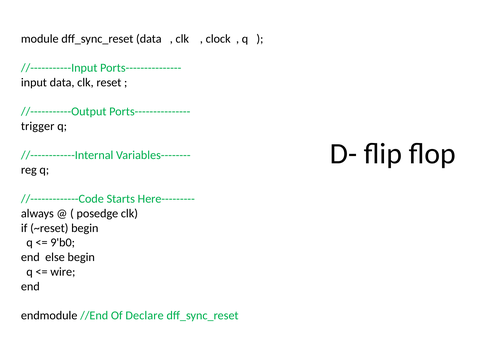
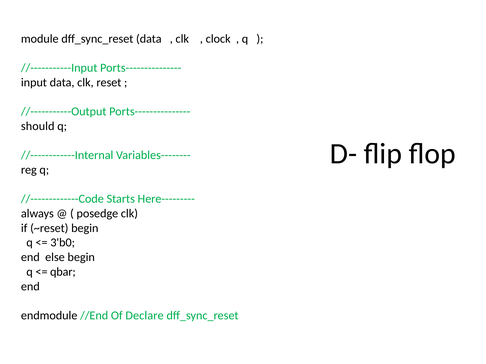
trigger: trigger -> should
9'b0: 9'b0 -> 3'b0
wire: wire -> qbar
